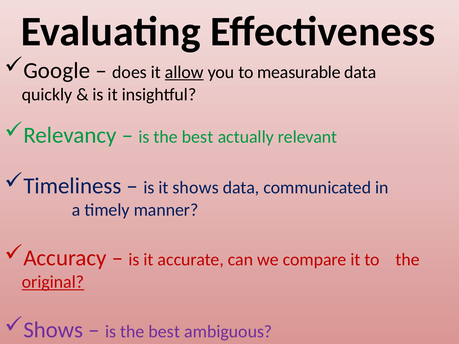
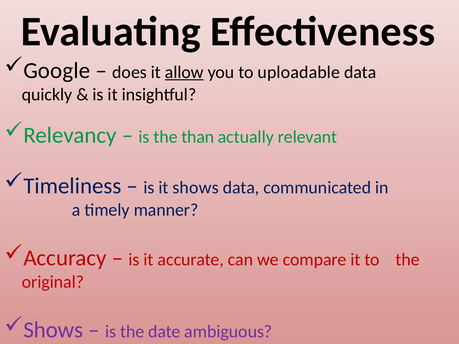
measurable: measurable -> uploadable
best at (198, 137): best -> than
original underline: present -> none
best at (164, 332): best -> date
